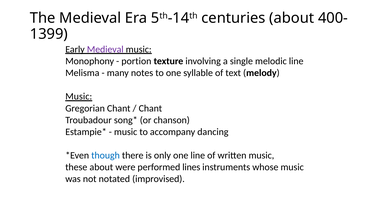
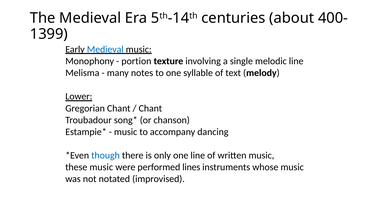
Medieval at (105, 49) colour: purple -> blue
Music at (79, 96): Music -> Lower
these about: about -> music
